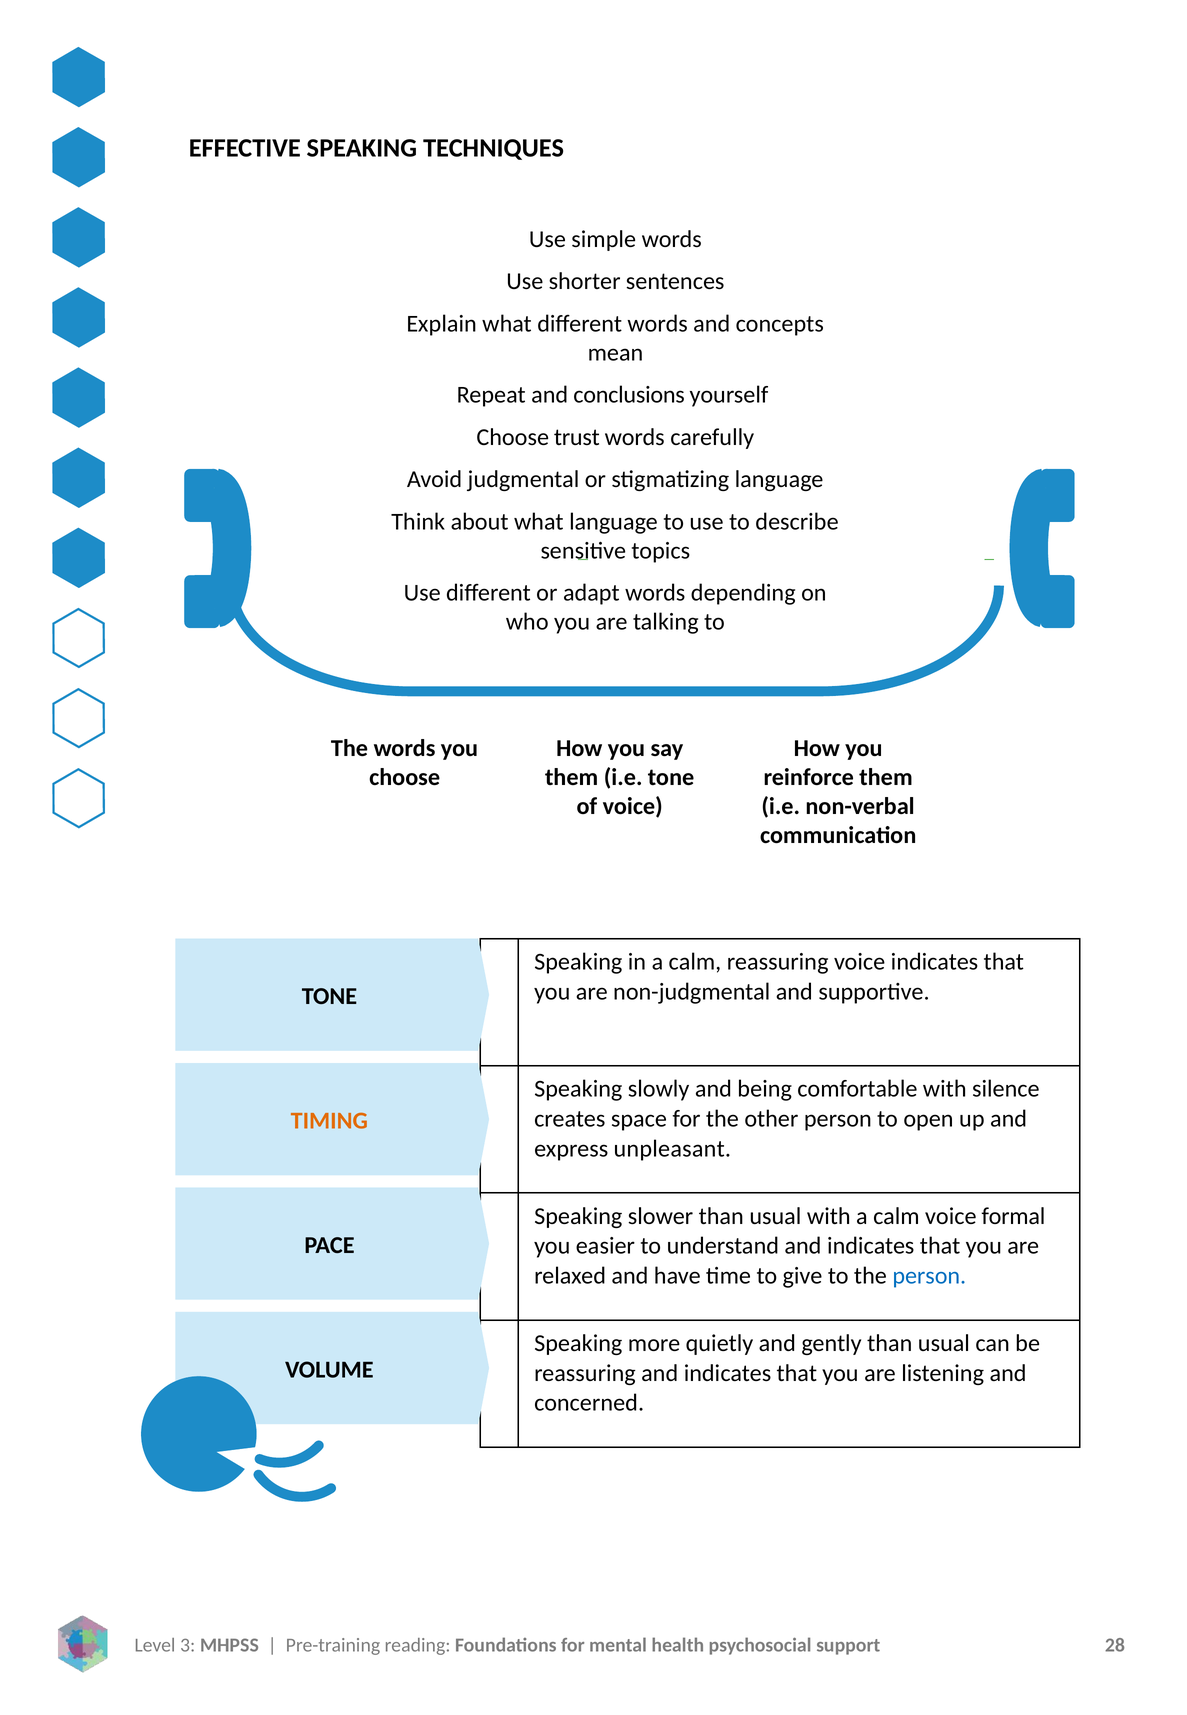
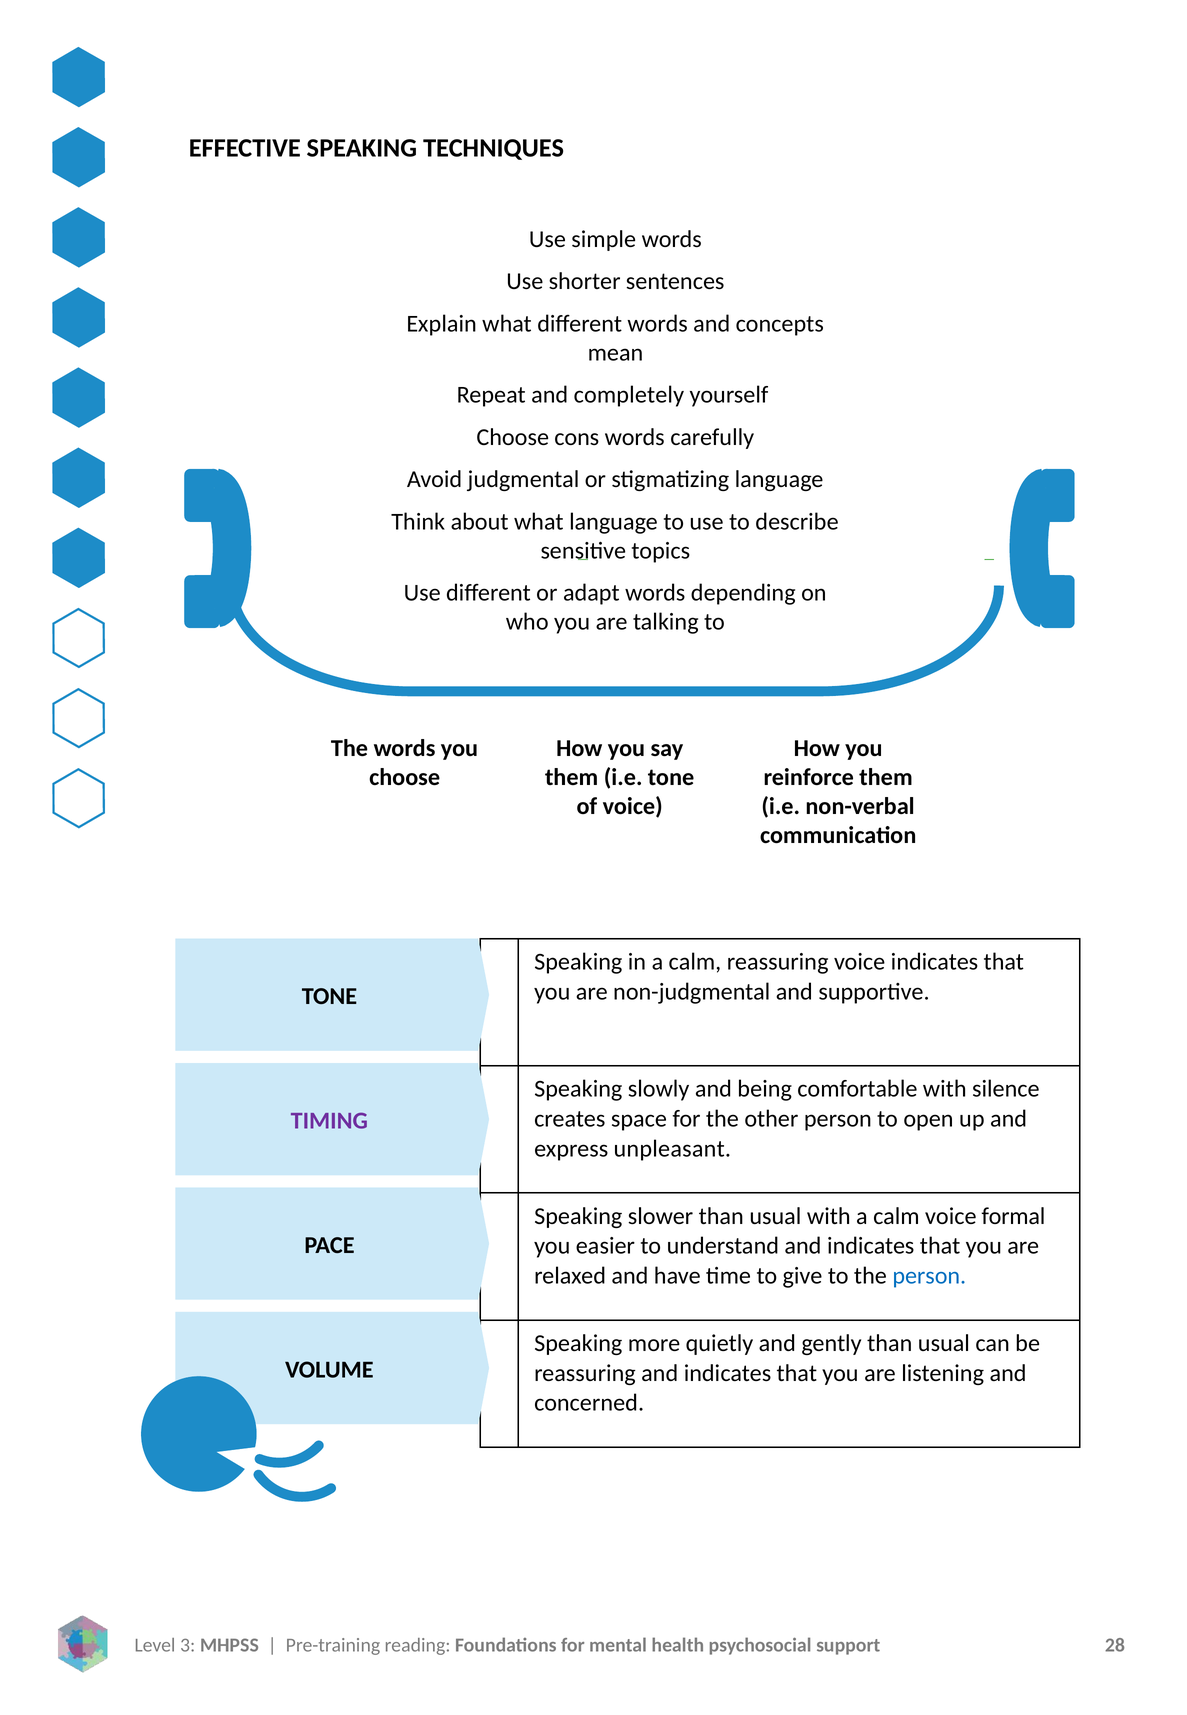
conclusions: conclusions -> completely
trust: trust -> cons
TIMING colour: orange -> purple
